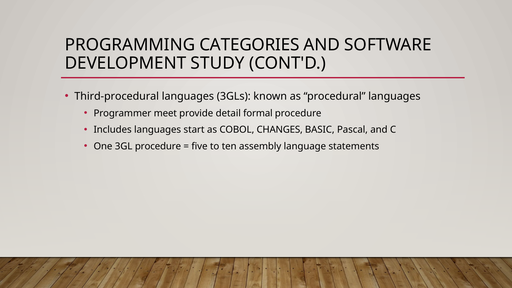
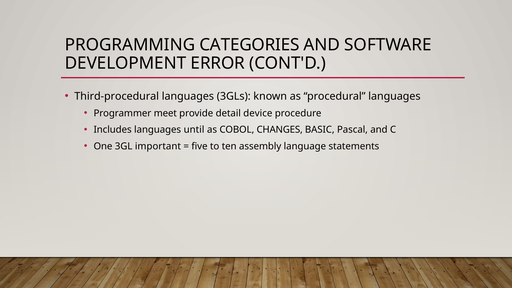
STUDY: STUDY -> ERROR
formal: formal -> device
start: start -> until
3GL procedure: procedure -> important
